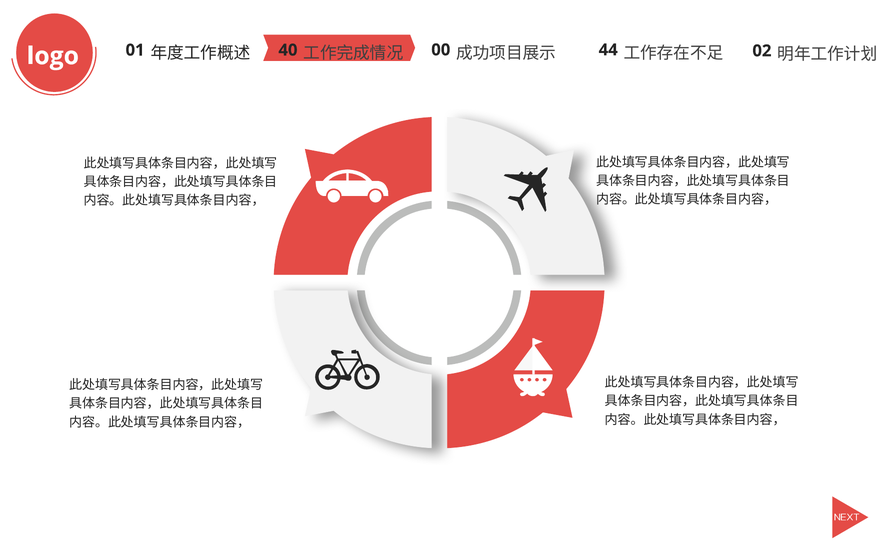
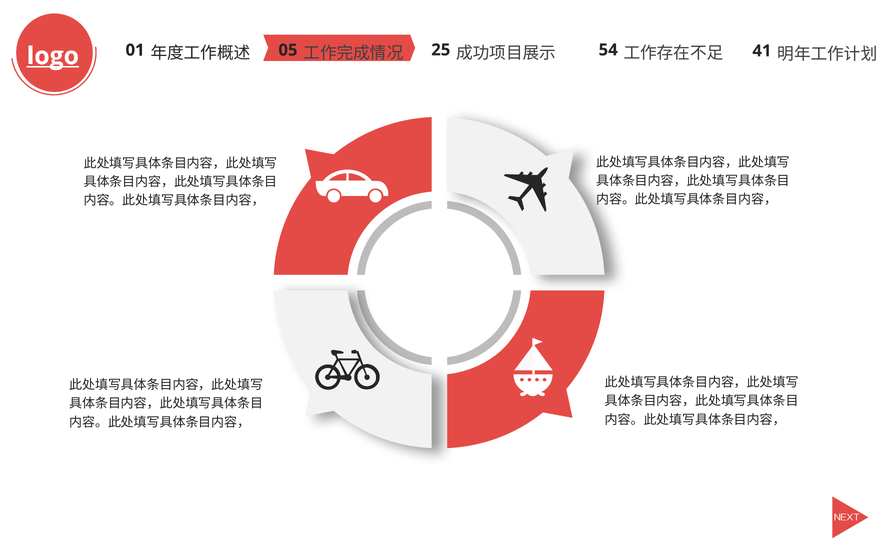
logo underline: none -> present
40: 40 -> 05
00: 00 -> 25
44: 44 -> 54
02: 02 -> 41
